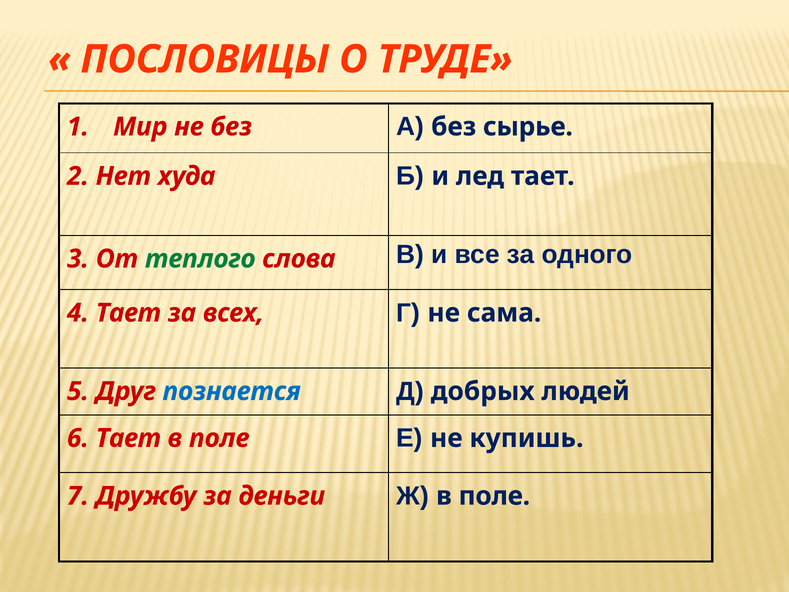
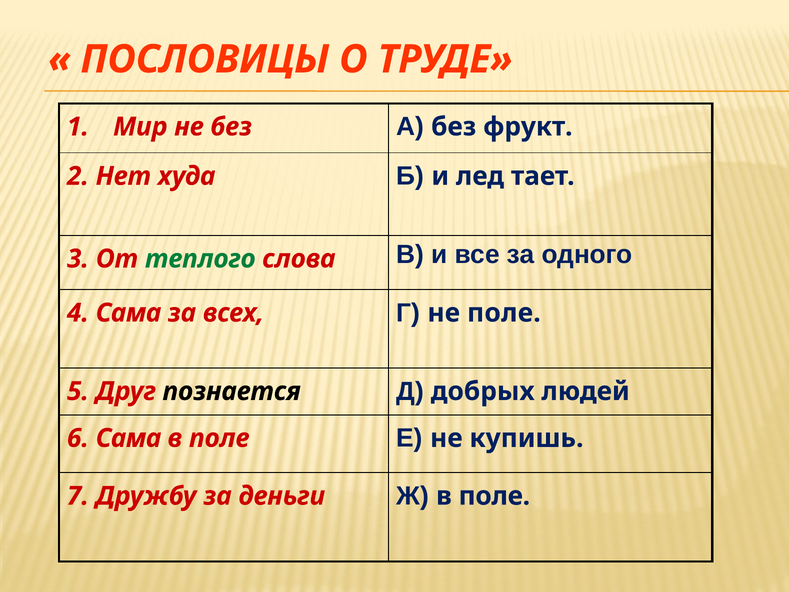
сырье: сырье -> фрукт
4 Тает: Тает -> Сама
не сама: сама -> поле
познается colour: blue -> black
6 Тает: Тает -> Сама
